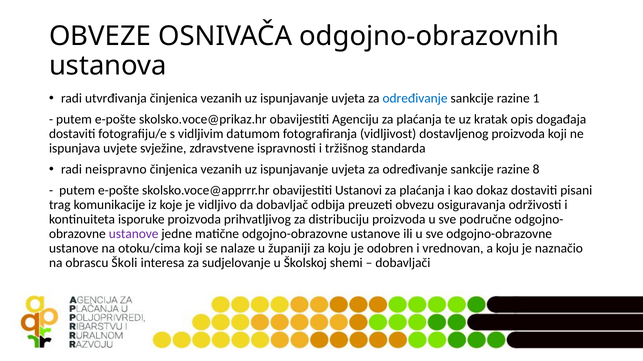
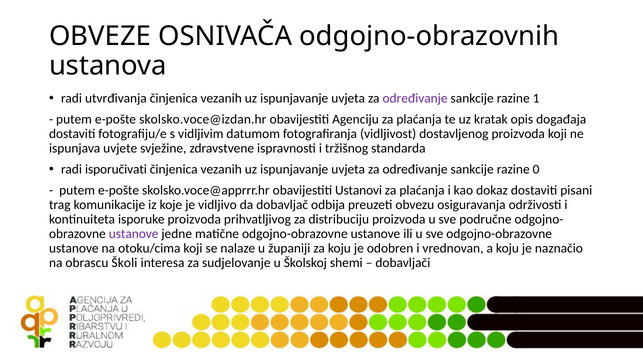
određivanje at (415, 98) colour: blue -> purple
skolsko.voce@prikaz.hr: skolsko.voce@prikaz.hr -> skolsko.voce@izdan.hr
neispravno: neispravno -> isporučivati
8: 8 -> 0
